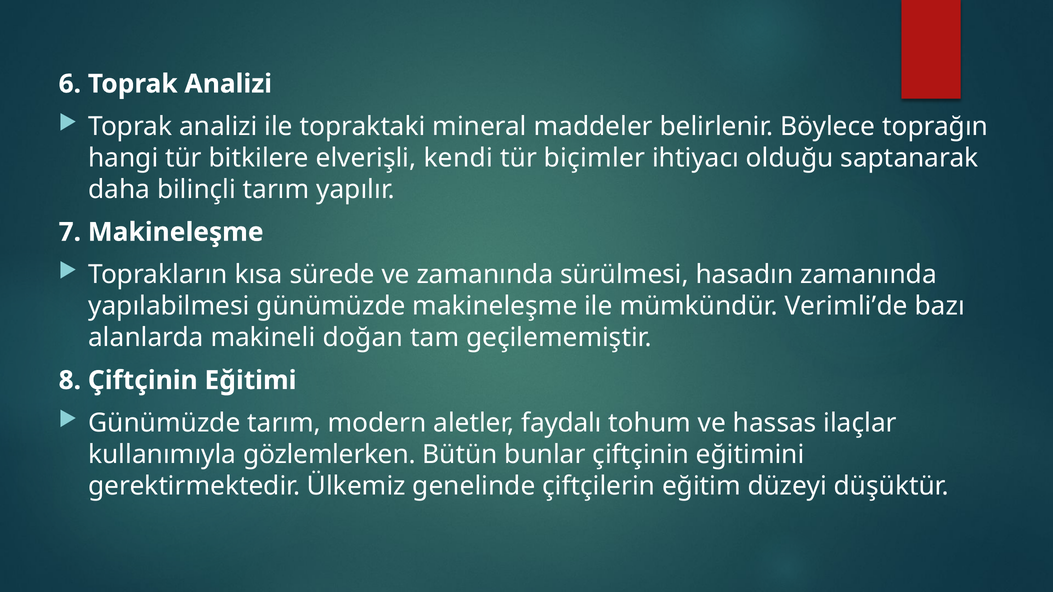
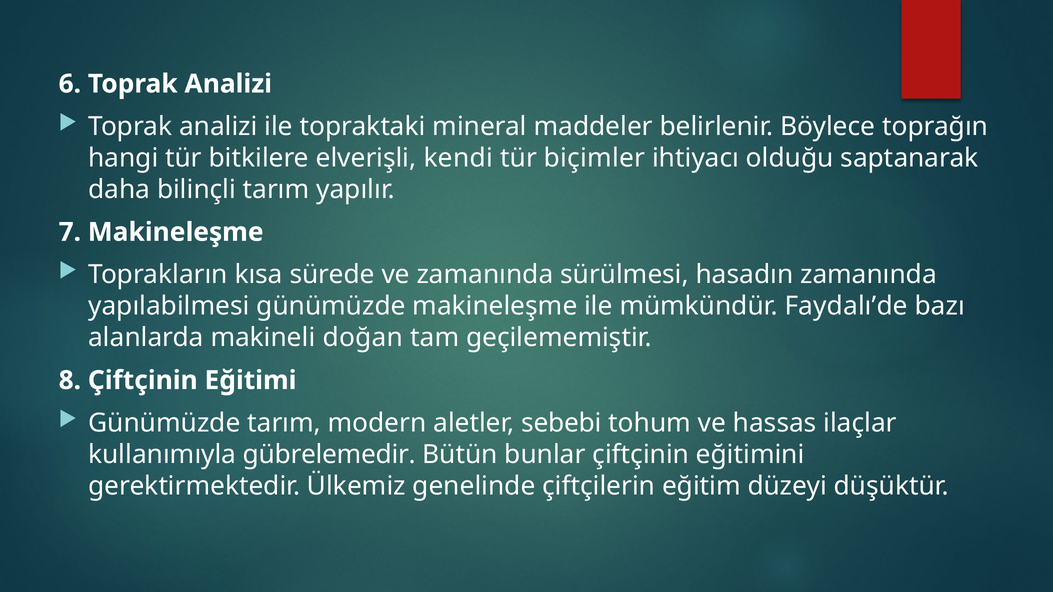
Verimli’de: Verimli’de -> Faydalı’de
faydalı: faydalı -> sebebi
gözlemlerken: gözlemlerken -> gübrelemedir
